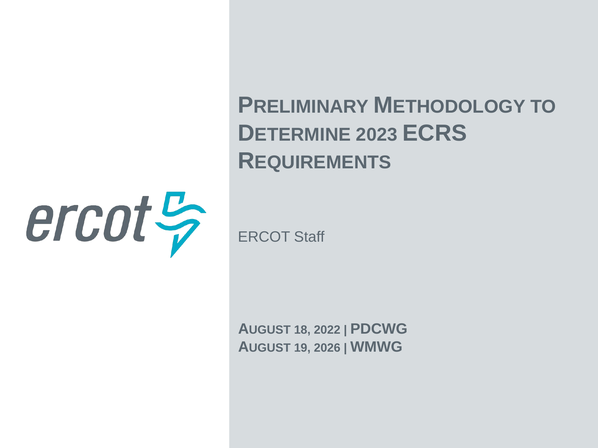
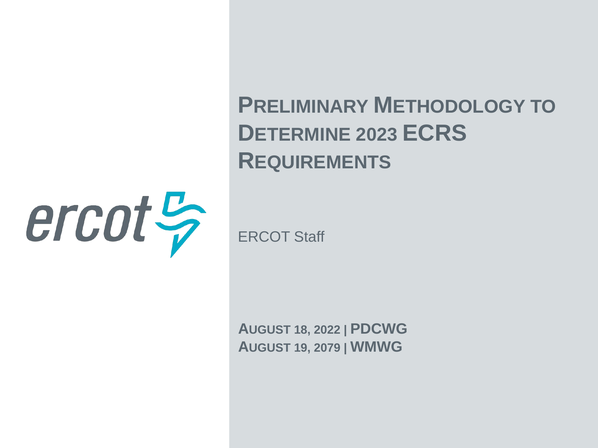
2026: 2026 -> 2079
